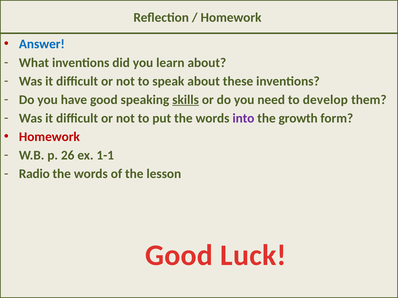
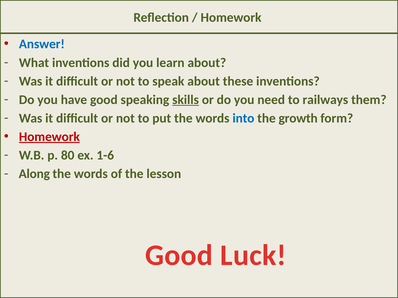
develop: develop -> railways
into colour: purple -> blue
Homework at (49, 137) underline: none -> present
26: 26 -> 80
1-1: 1-1 -> 1-6
Radio: Radio -> Along
